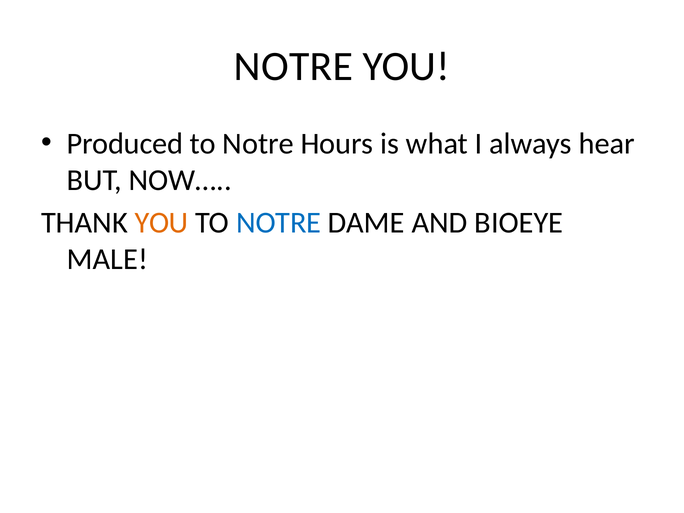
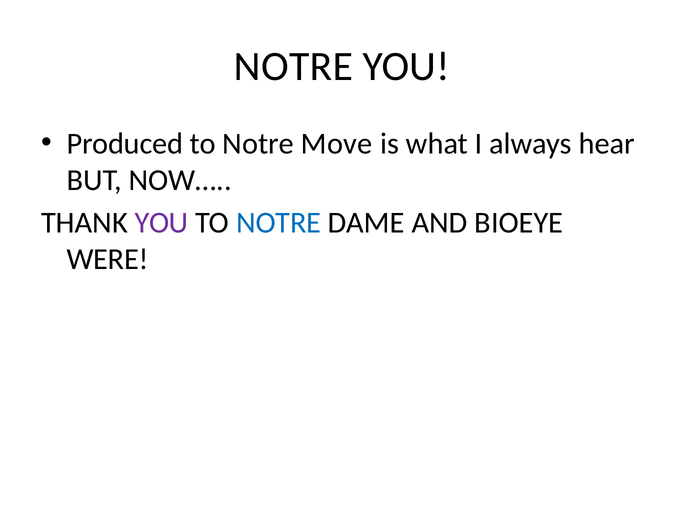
Hours: Hours -> Move
YOU at (162, 223) colour: orange -> purple
MALE: MALE -> WERE
